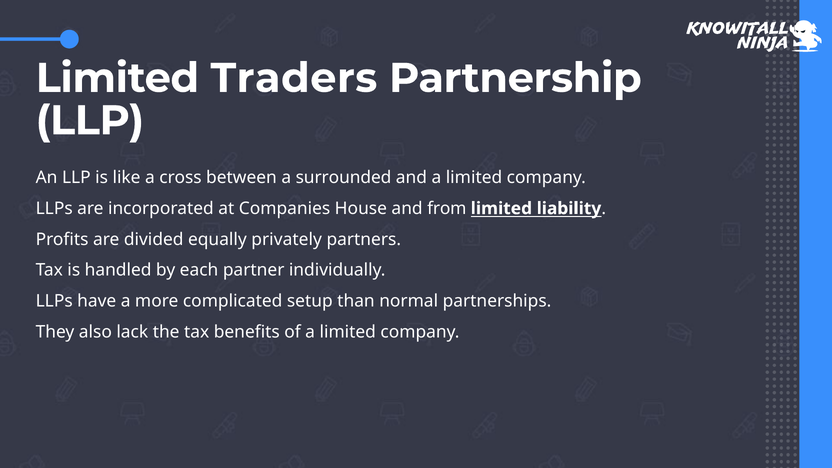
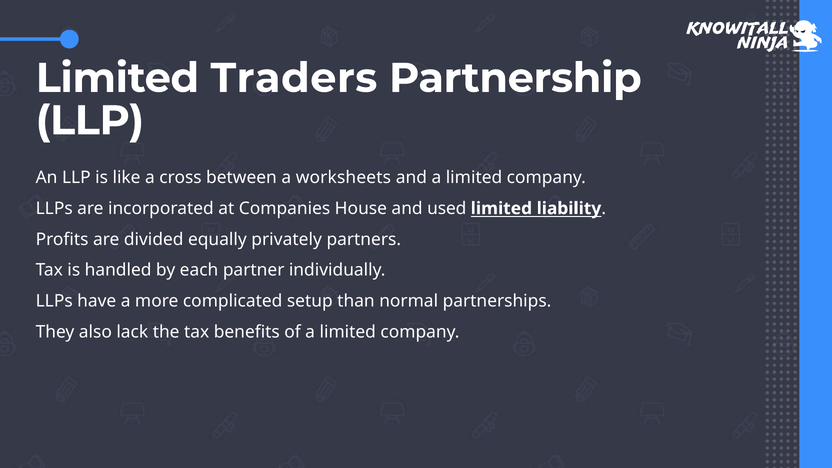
surrounded: surrounded -> worksheets
from: from -> used
